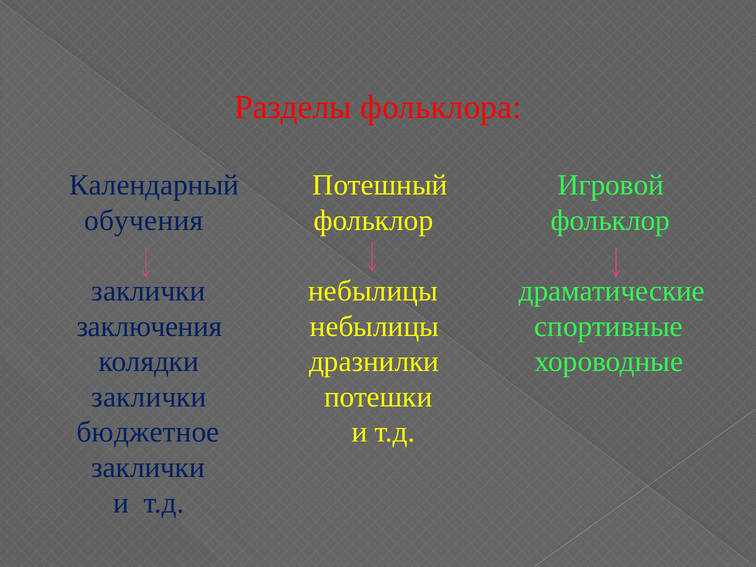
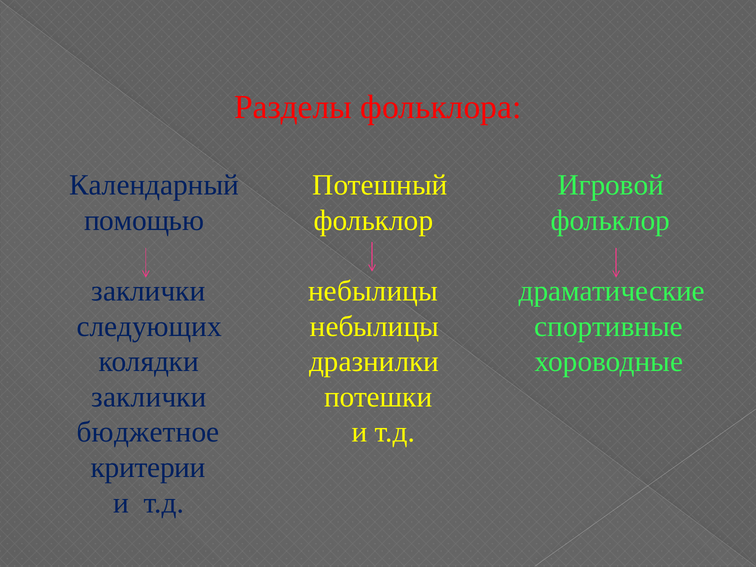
обучения: обучения -> помощью
заключения: заключения -> следующих
заклички at (148, 468): заклички -> критерии
